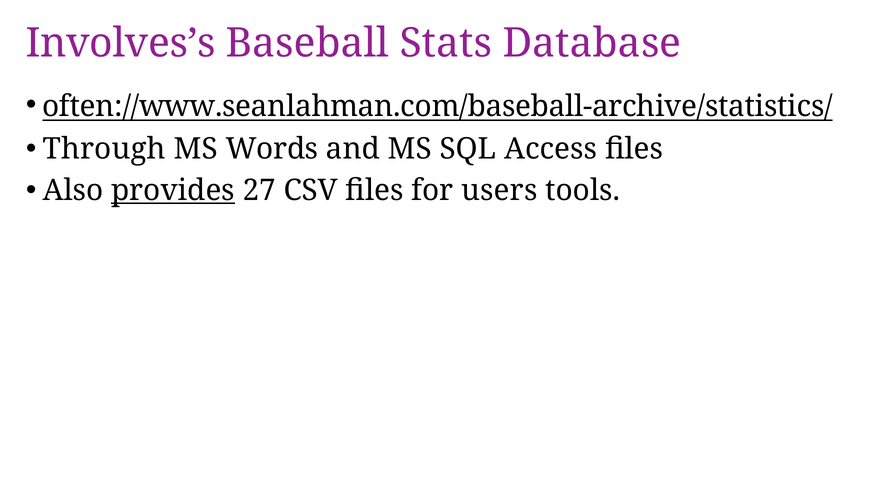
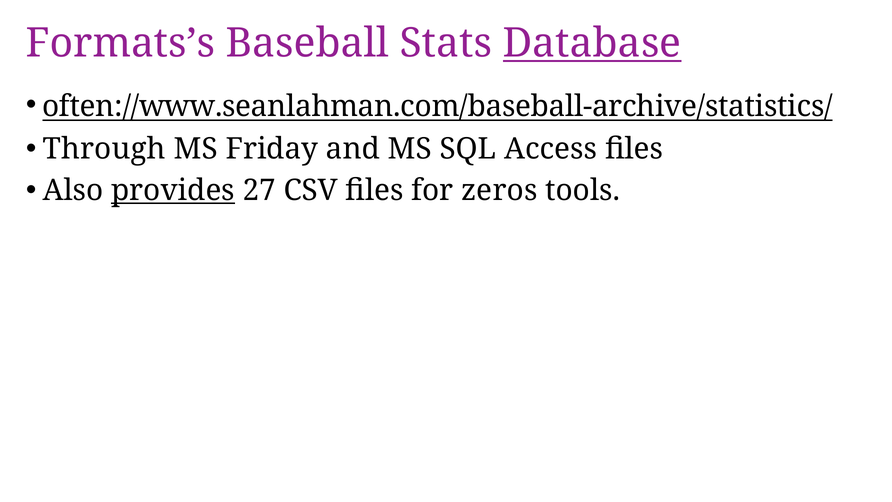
Involves’s: Involves’s -> Formats’s
Database underline: none -> present
Words: Words -> Friday
users: users -> zeros
